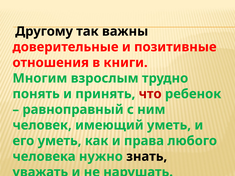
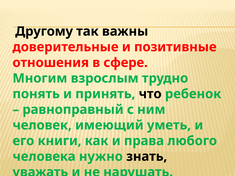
книги: книги -> сфере
что colour: red -> black
его уметь: уметь -> книги
